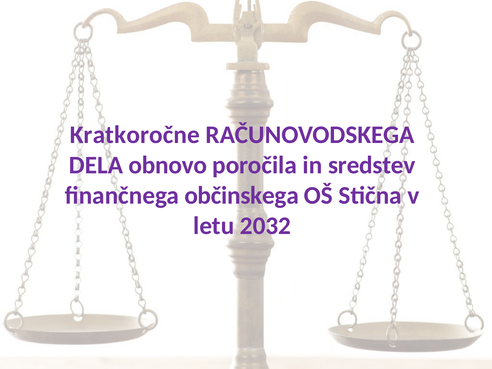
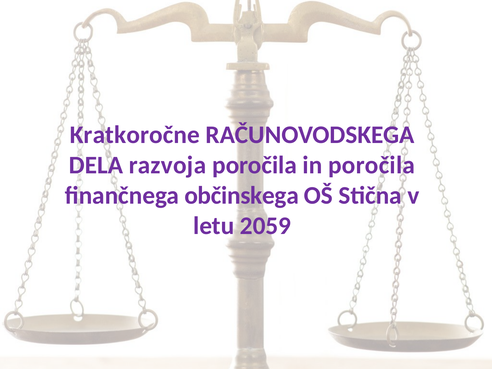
obnovo: obnovo -> razvoja
in sredstev: sredstev -> poročila
2032: 2032 -> 2059
